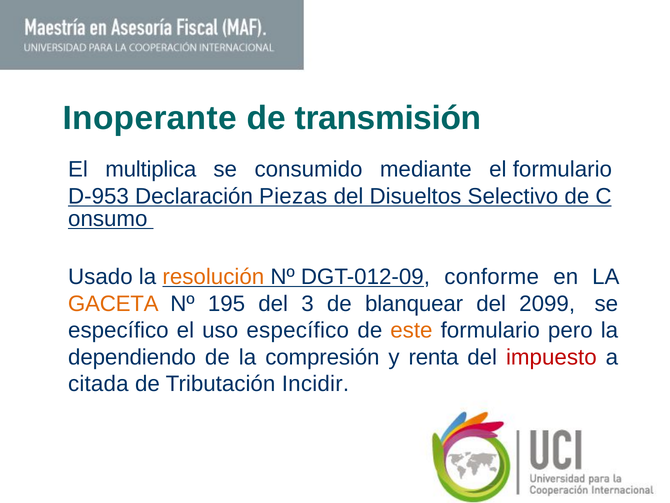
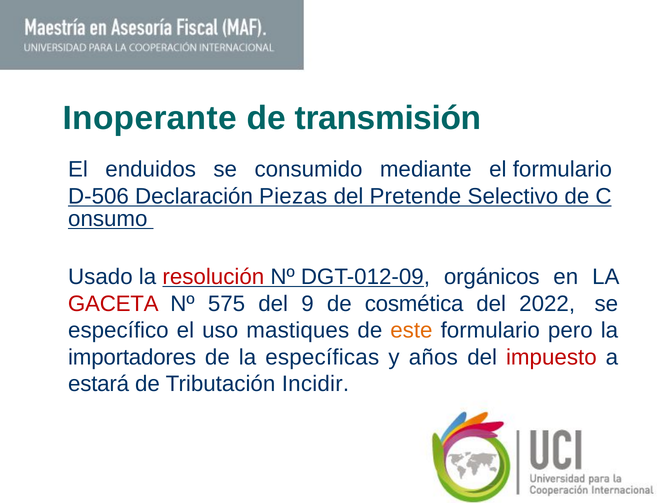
multiplica: multiplica -> enduidos
D-953: D-953 -> D-506
Disueltos: Disueltos -> Pretende
resolución colour: orange -> red
conforme: conforme -> orgánicos
GACETA colour: orange -> red
195: 195 -> 575
3: 3 -> 9
blanquear: blanquear -> cosmética
2099: 2099 -> 2022
uso específico: específico -> mastiques
dependiendo: dependiendo -> importadores
compresión: compresión -> específicas
renta: renta -> años
citada: citada -> estará
